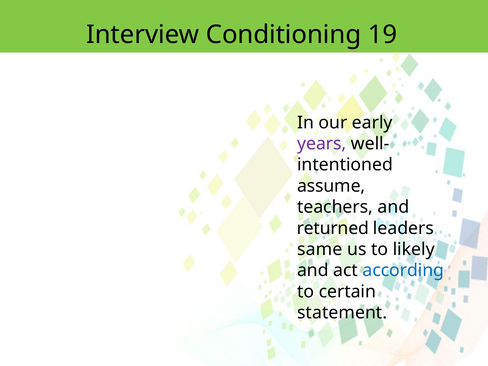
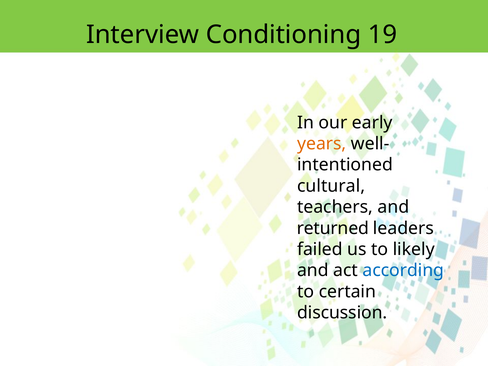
years colour: purple -> orange
assume: assume -> cultural
same: same -> failed
statement: statement -> discussion
